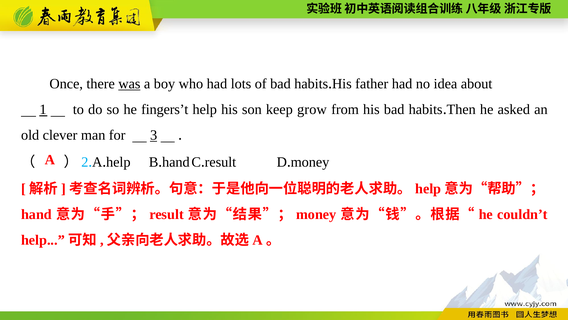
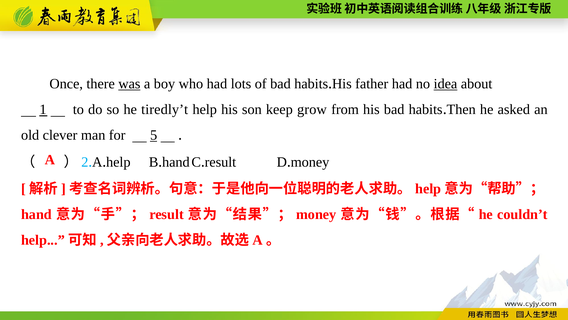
idea underline: none -> present
fingers’t: fingers’t -> tiredly’t
3: 3 -> 5
